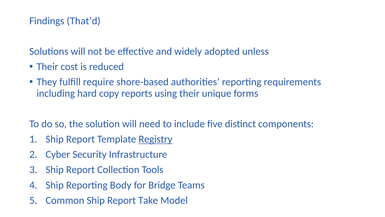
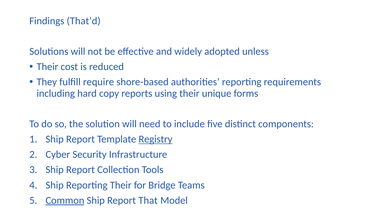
Reporting Body: Body -> Their
Common underline: none -> present
Take: Take -> That
